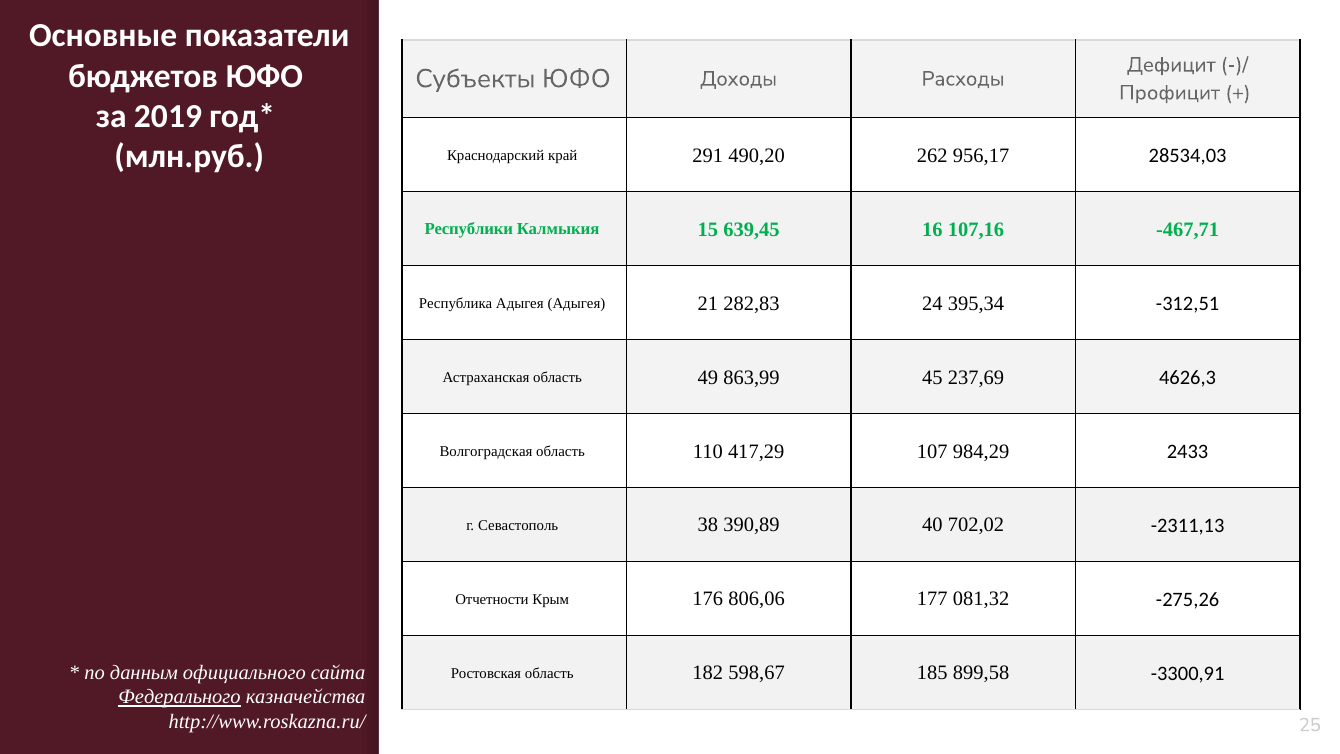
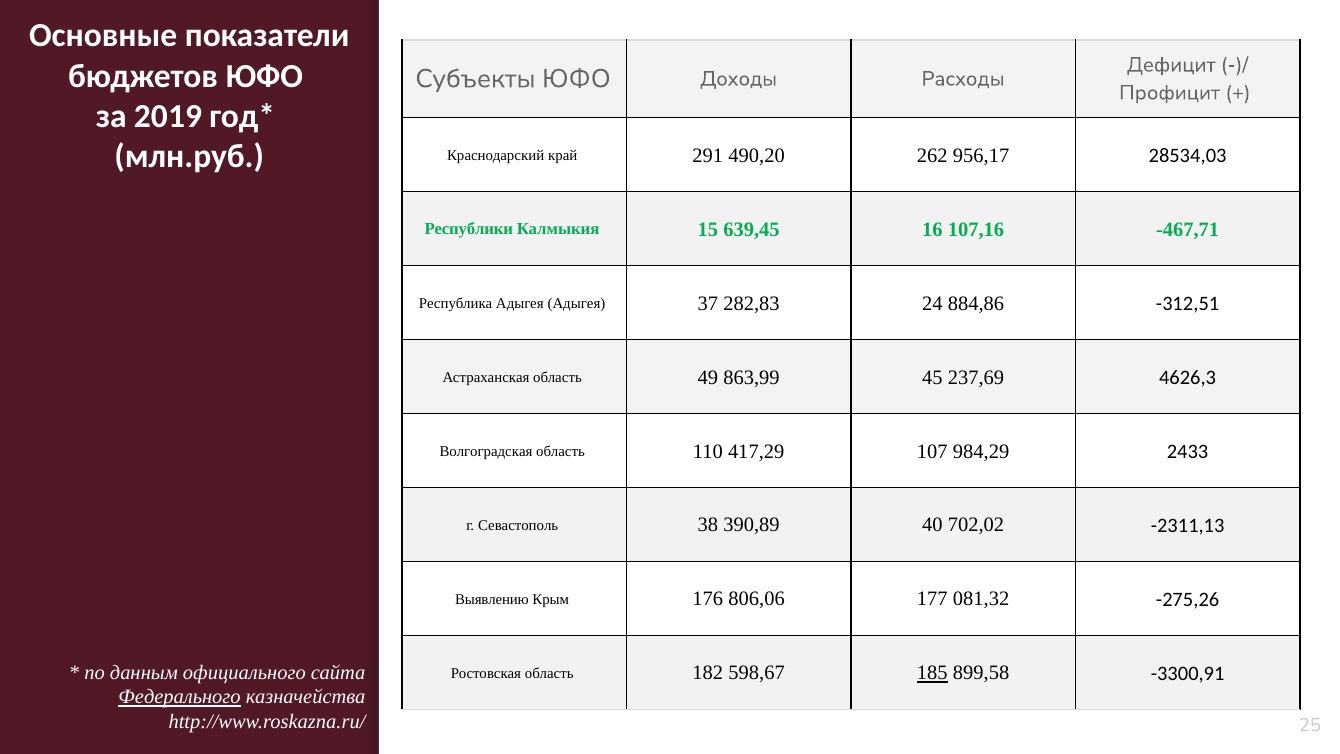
21: 21 -> 37
395,34: 395,34 -> 884,86
Отчетности: Отчетности -> Выявлению
185 underline: none -> present
